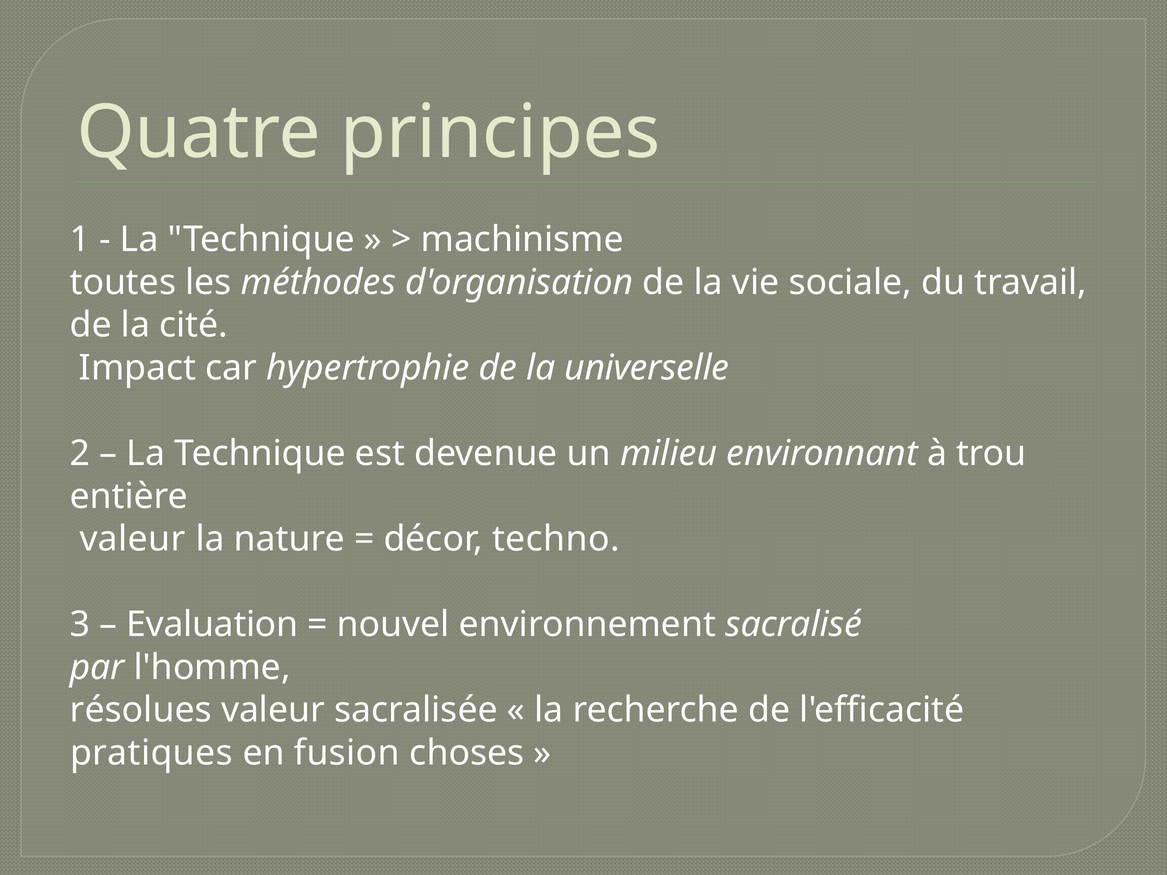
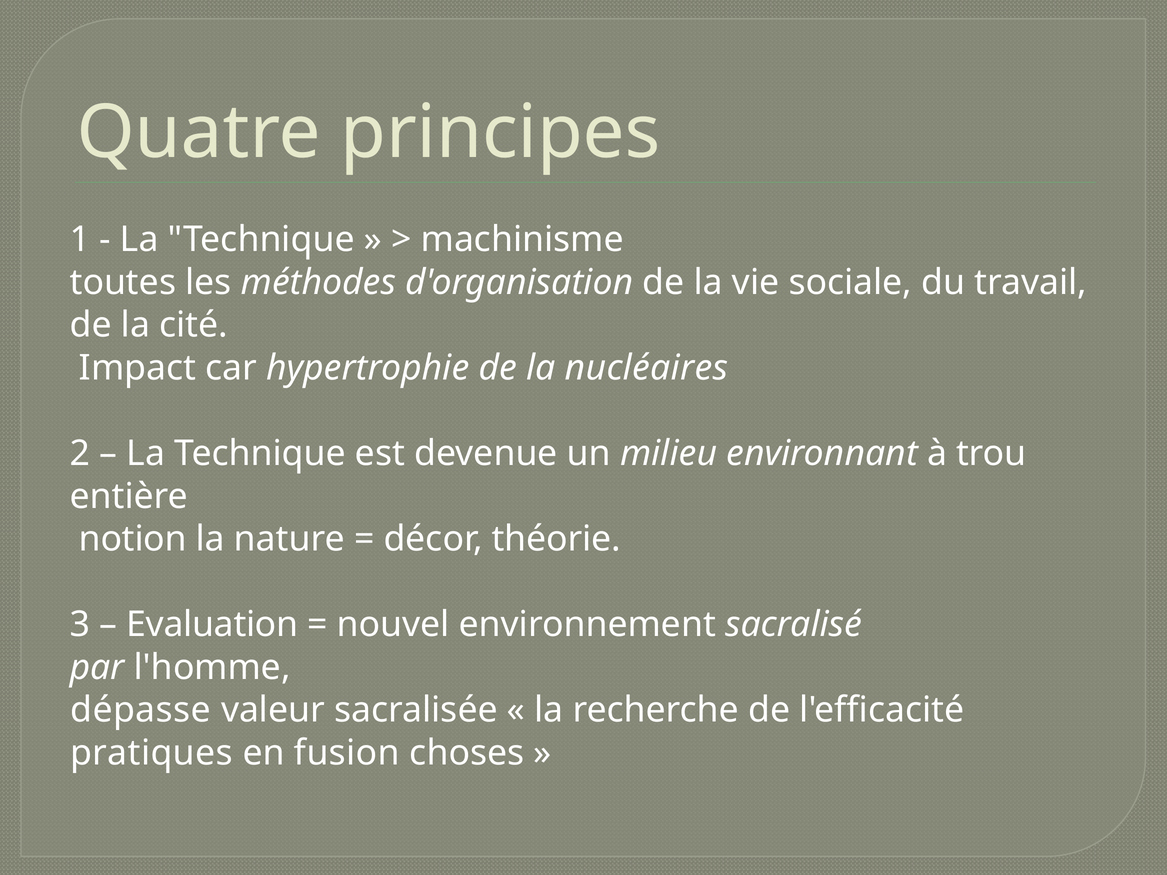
universelle: universelle -> nucléaires
valeur at (132, 539): valeur -> notion
techno: techno -> théorie
résolues: résolues -> dépasse
